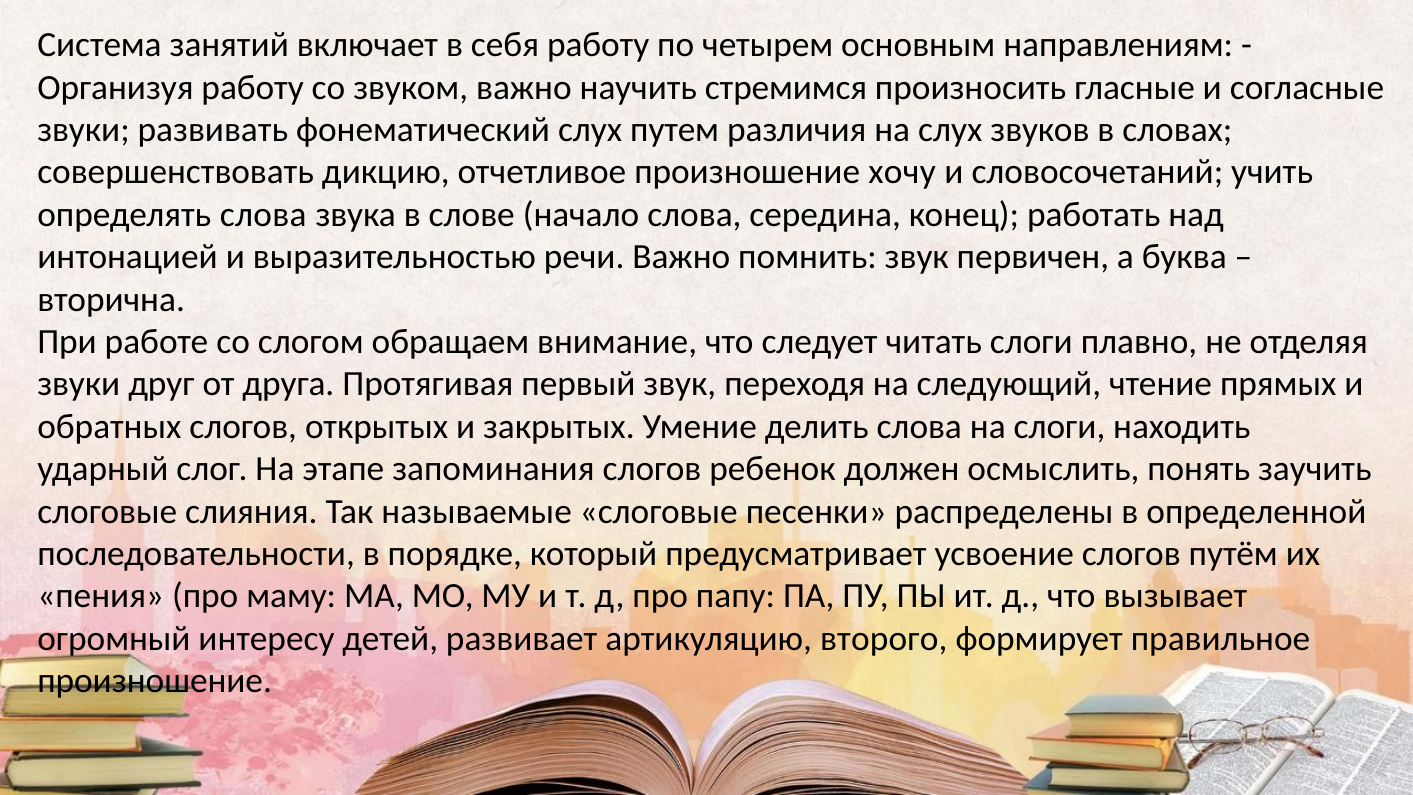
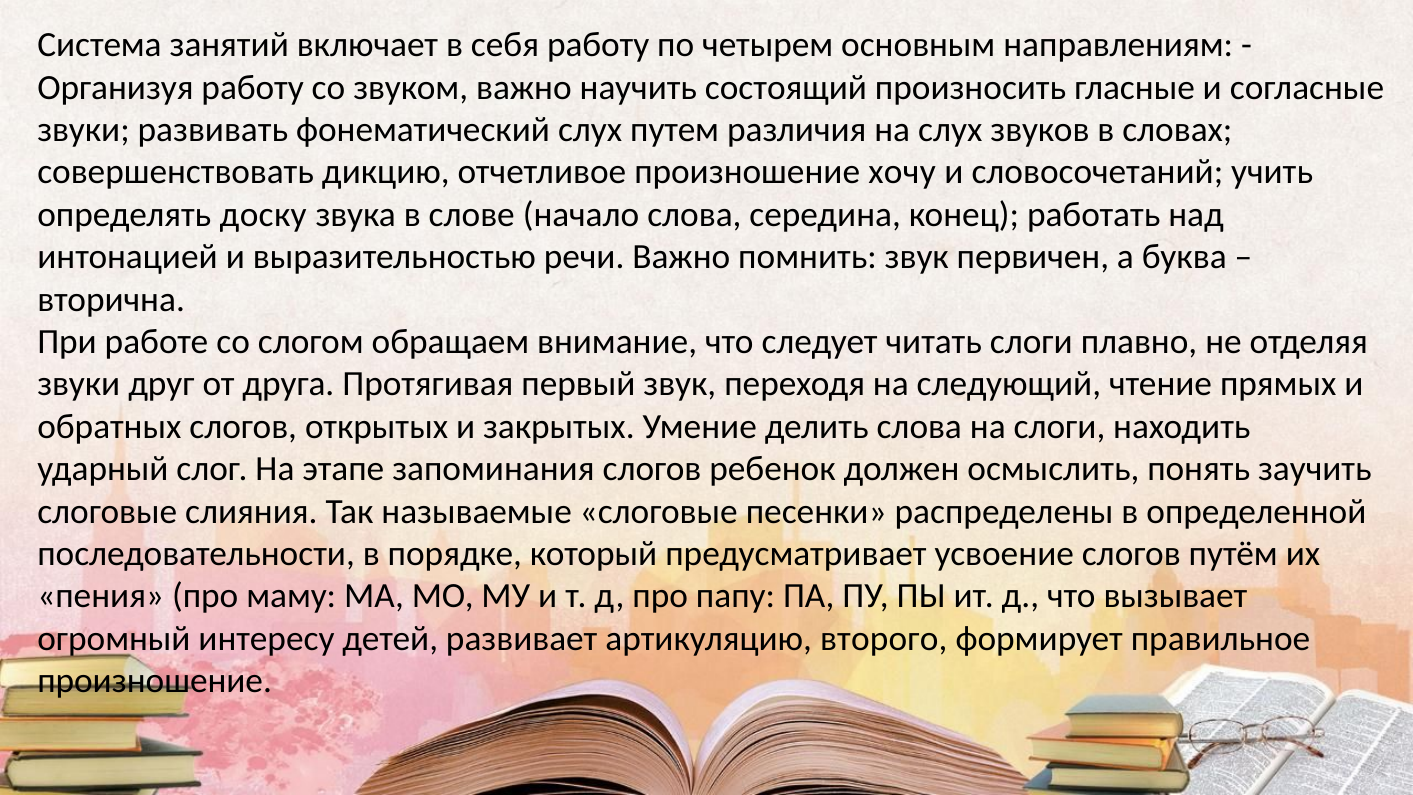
стремимся: стремимся -> состоящий
определять слова: слова -> доску
